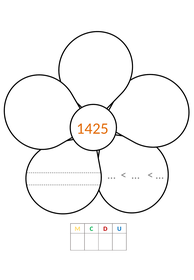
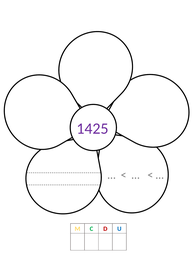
1425 colour: orange -> purple
